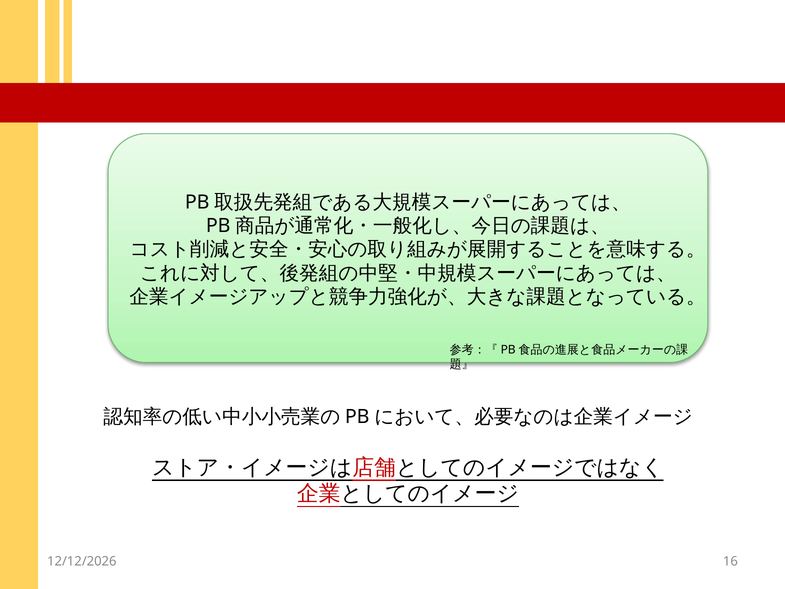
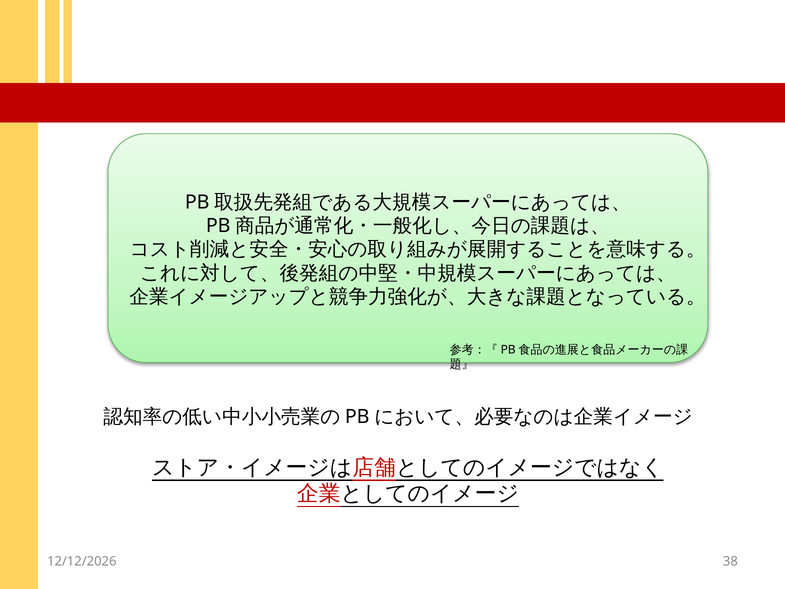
16: 16 -> 38
